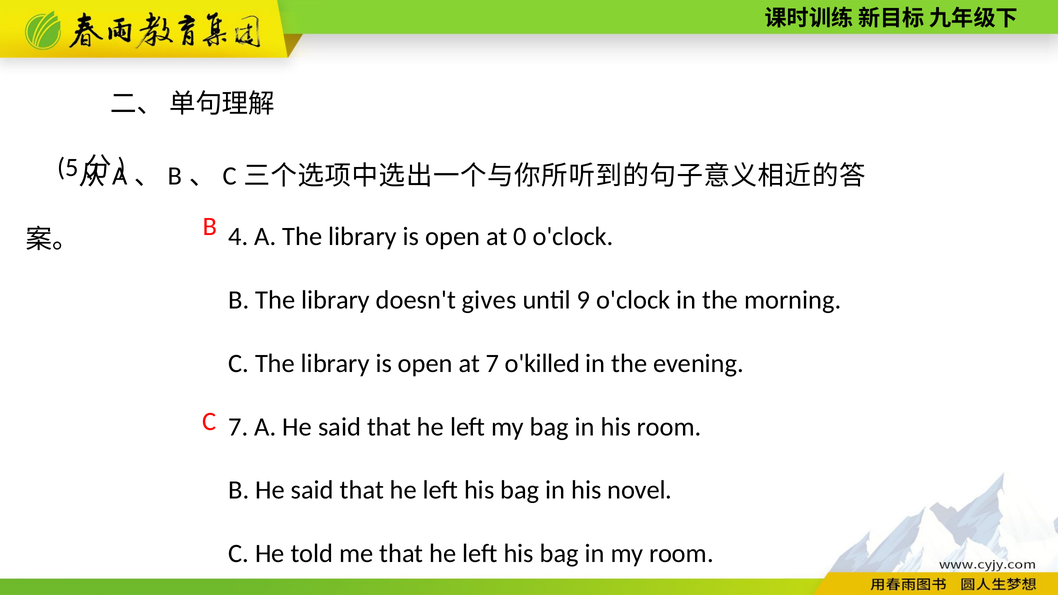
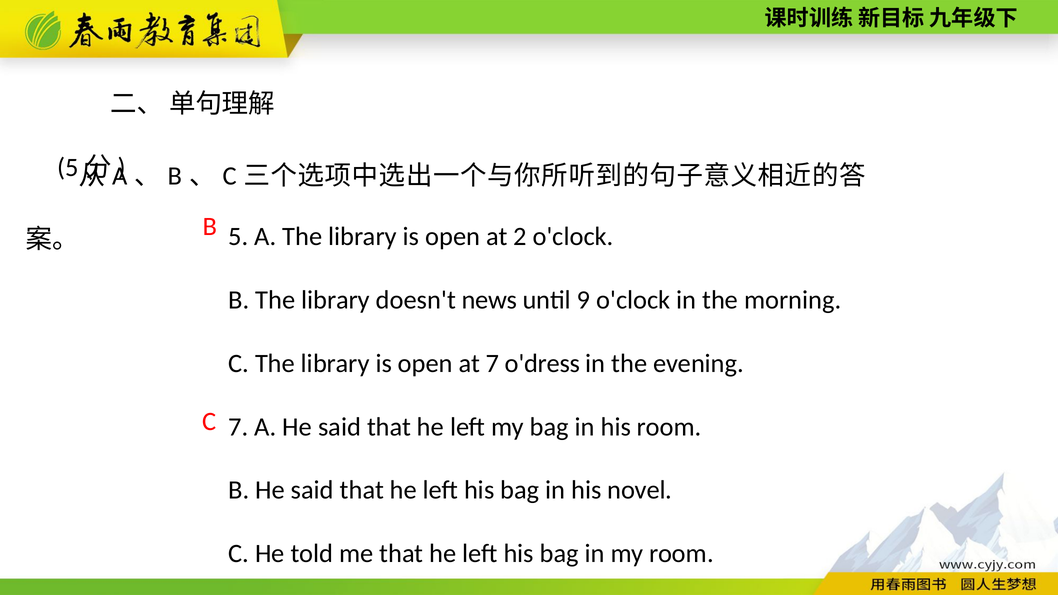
4: 4 -> 5
0: 0 -> 2
gives: gives -> news
o'killed: o'killed -> o'dress
